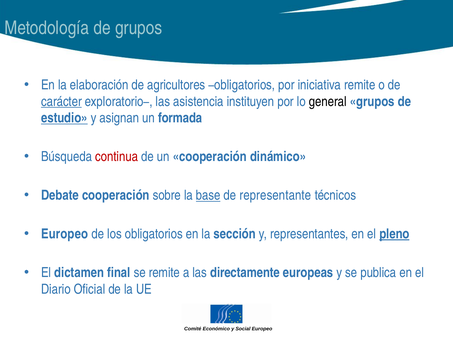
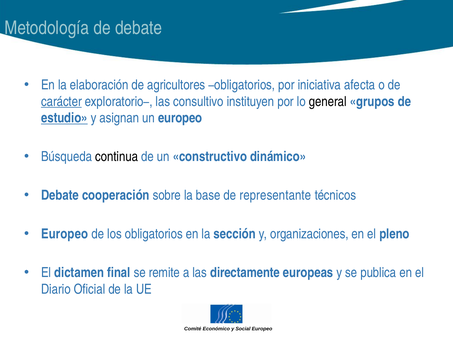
de grupos: grupos -> debate
iniciativa remite: remite -> afecta
asistencia: asistencia -> consultivo
un formada: formada -> europeo
continua colour: red -> black
un cooperación: cooperación -> constructivo
base underline: present -> none
representantes: representantes -> organizaciones
pleno underline: present -> none
